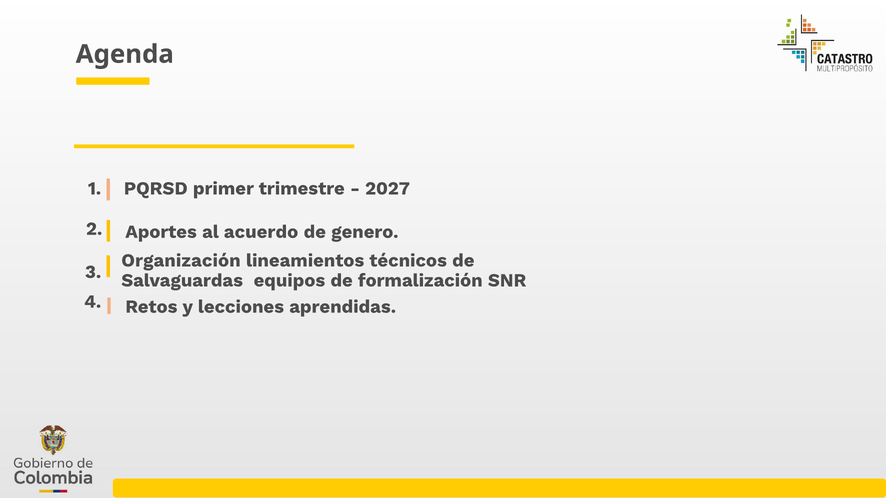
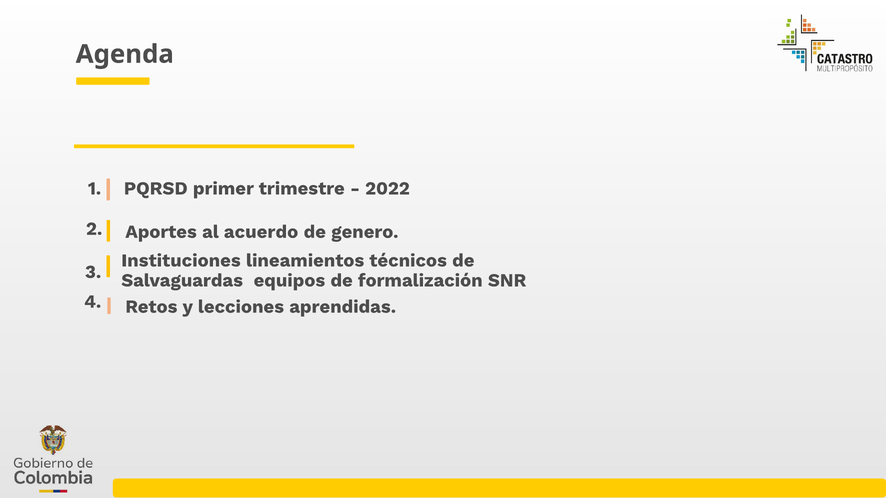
2027: 2027 -> 2022
Organización: Organización -> Instituciones
